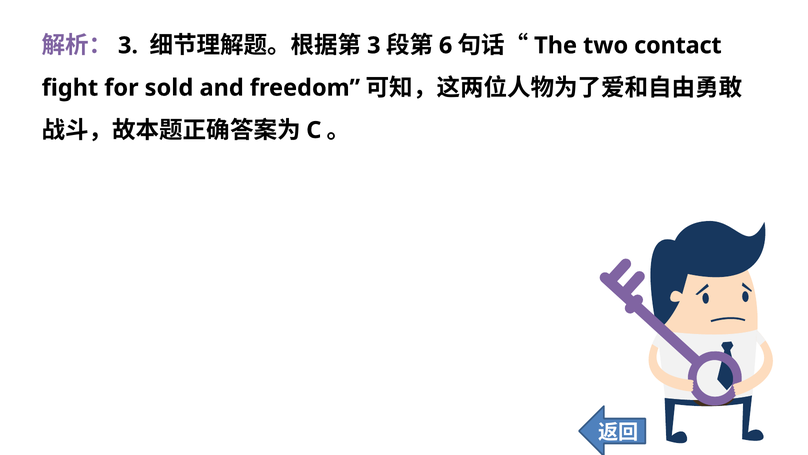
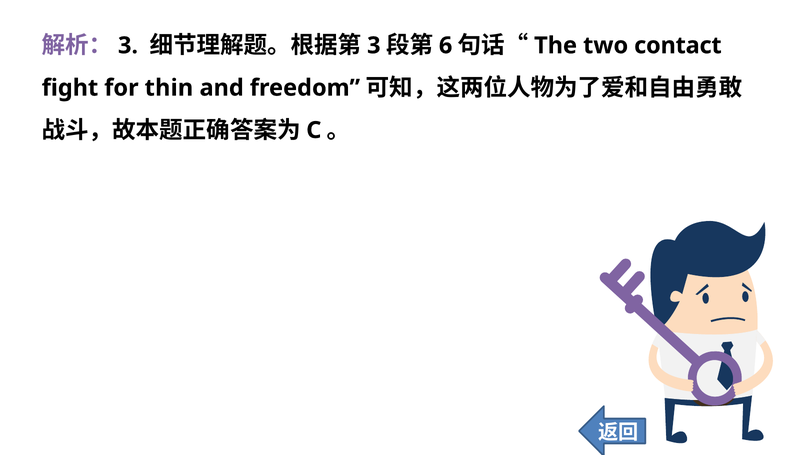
sold: sold -> thin
